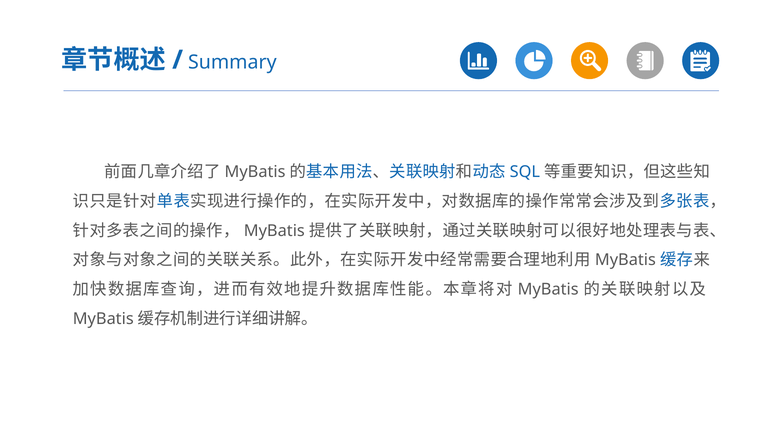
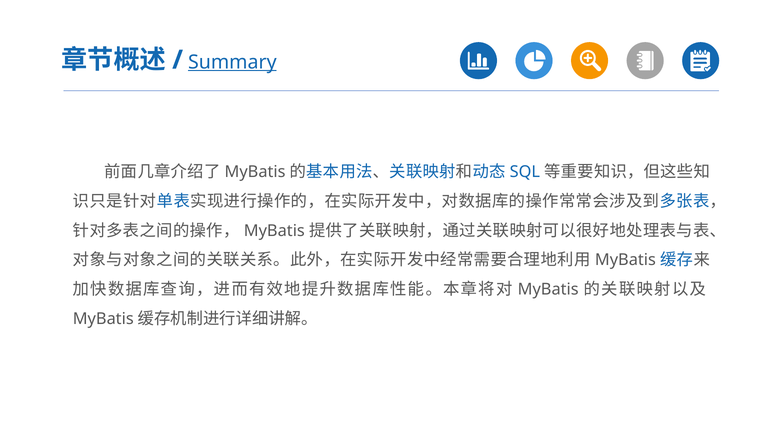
Summary underline: none -> present
